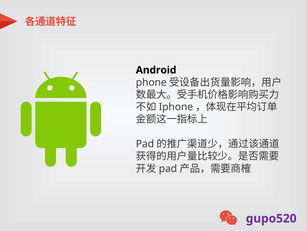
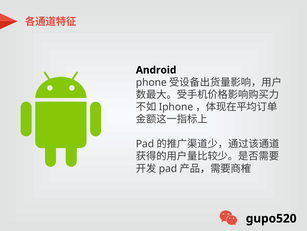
gupo520 colour: purple -> black
